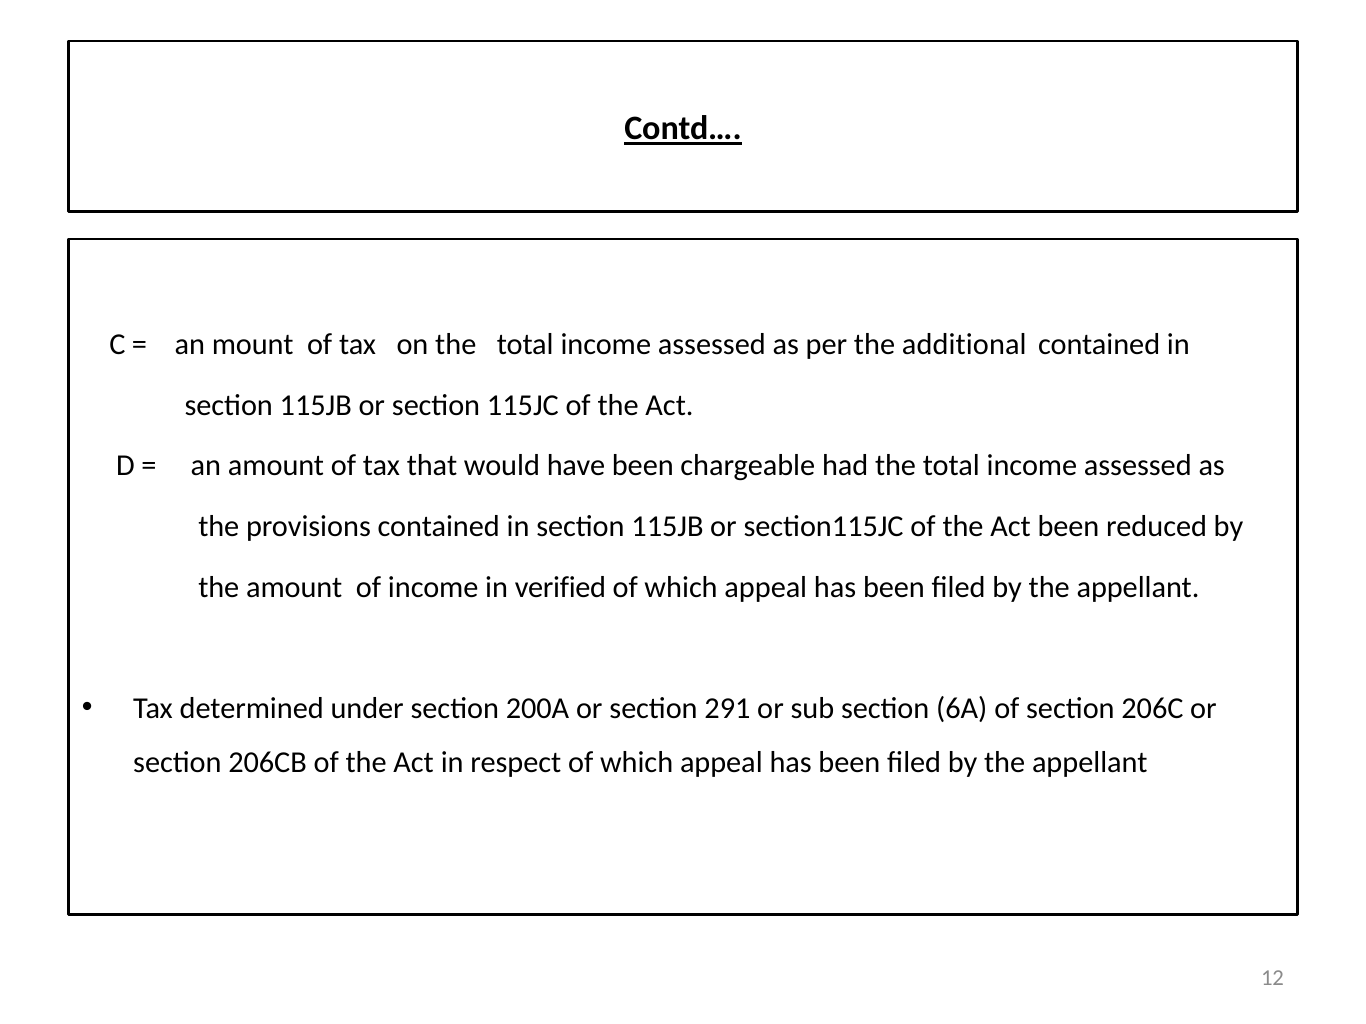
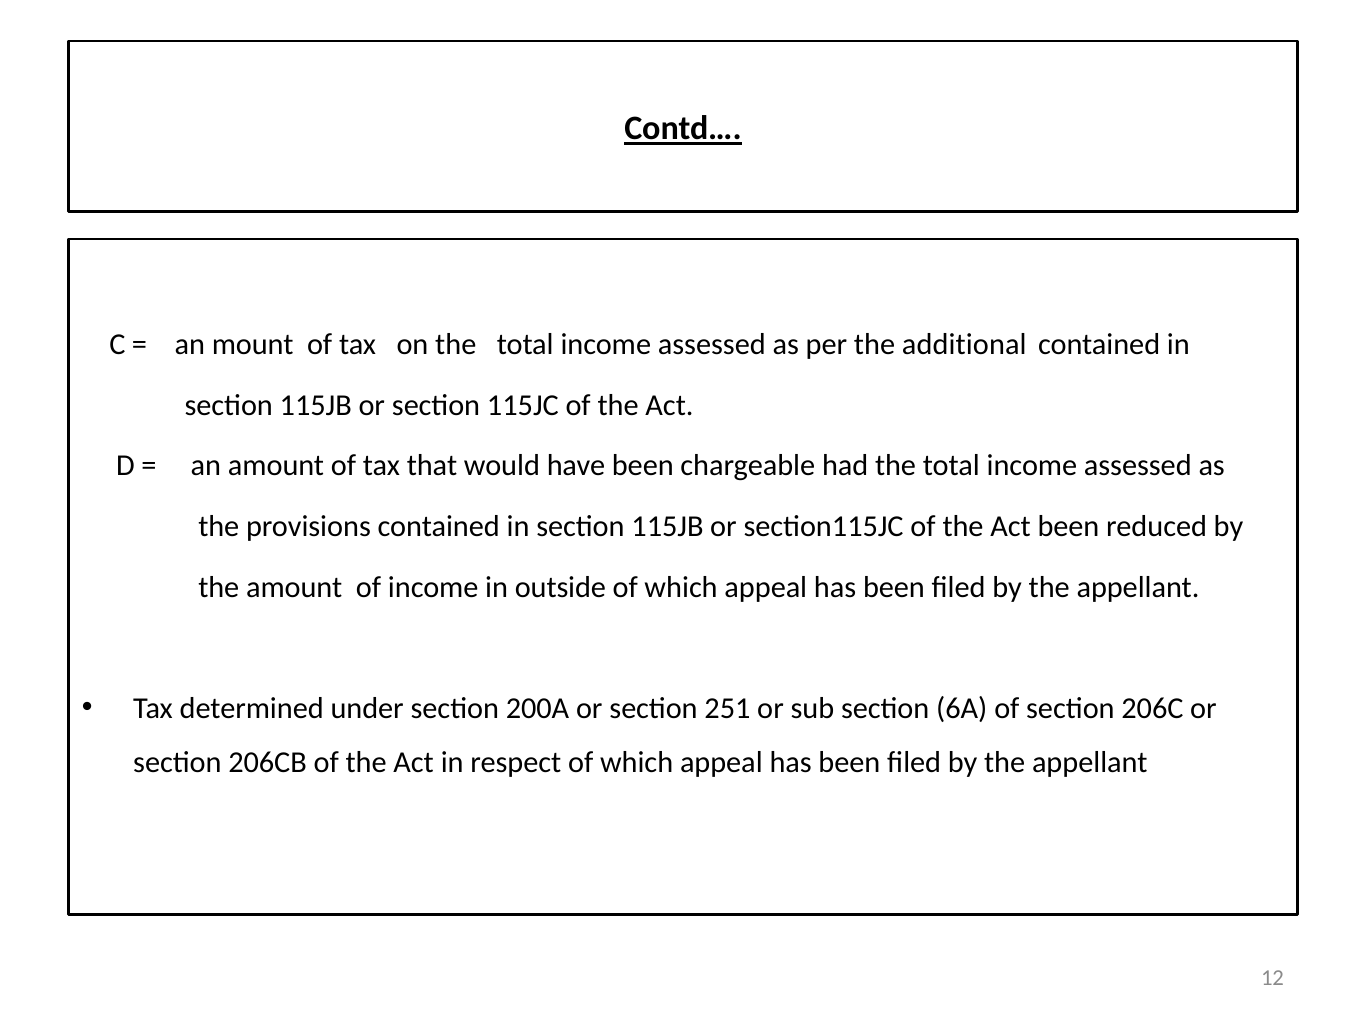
verified: verified -> outside
291: 291 -> 251
